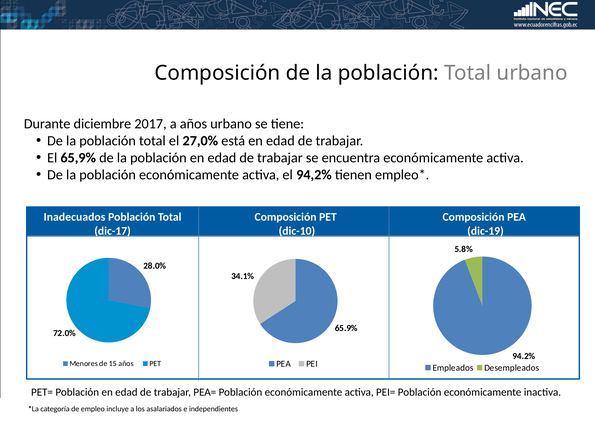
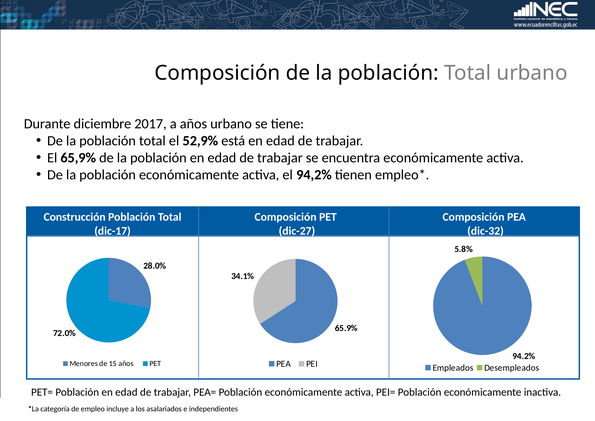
27,0%: 27,0% -> 52,9%
Inadecuados: Inadecuados -> Construcción
dic-10: dic-10 -> dic-27
dic-19: dic-19 -> dic-32
